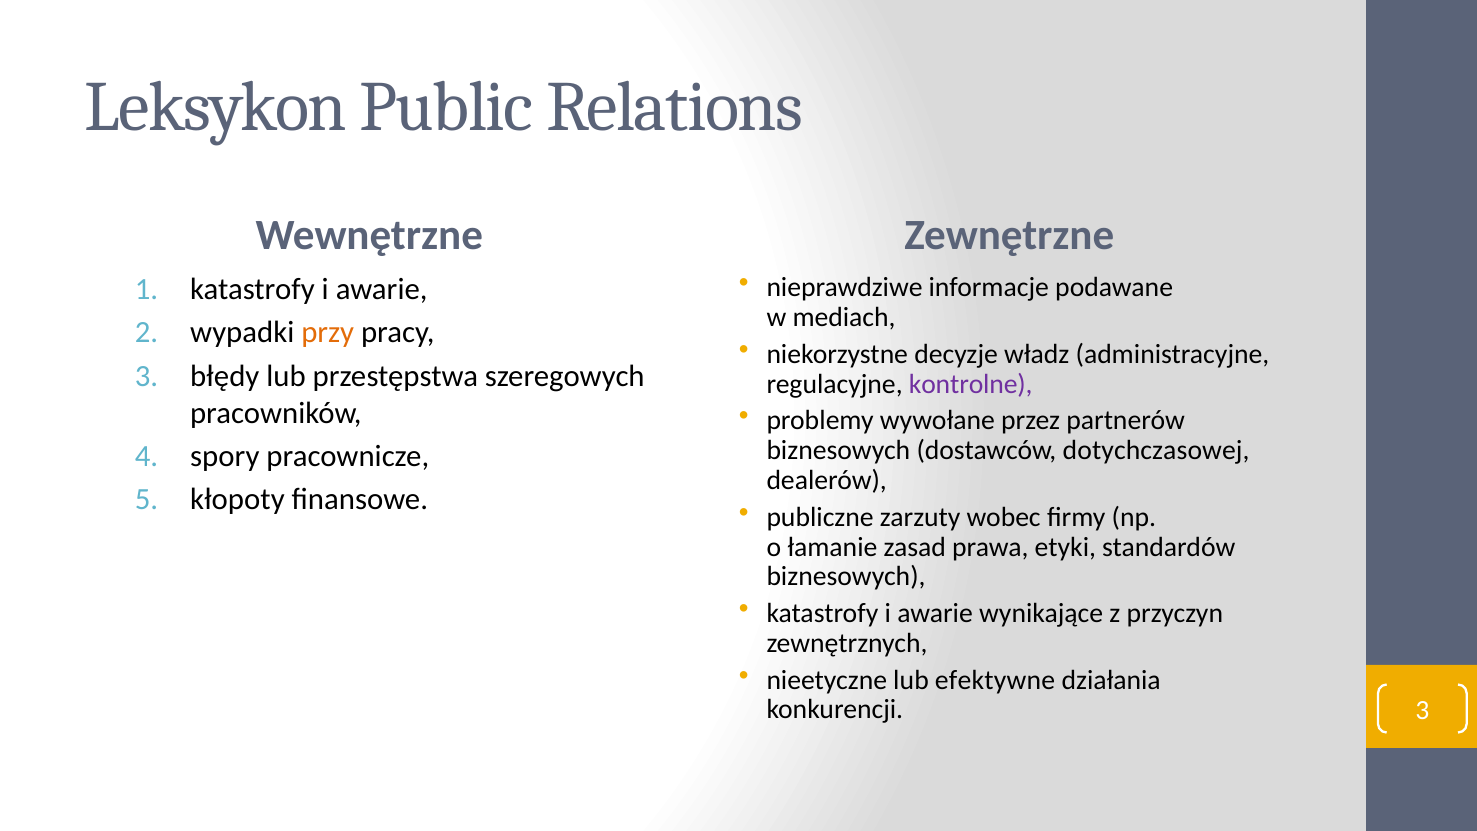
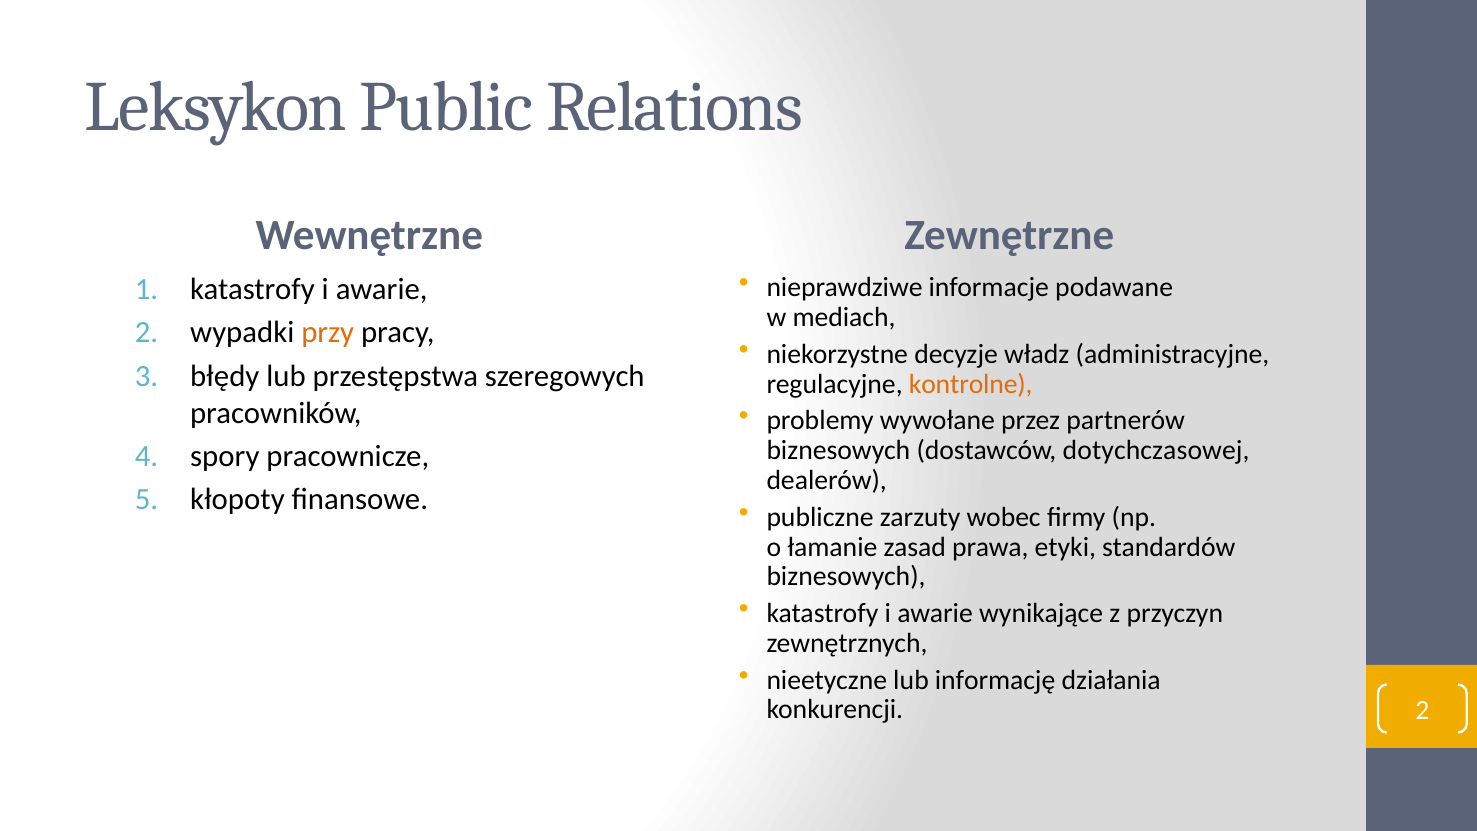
kontrolne colour: purple -> orange
efektywne: efektywne -> informację
konkurencji 3: 3 -> 2
